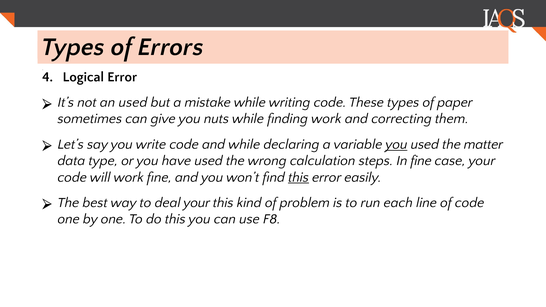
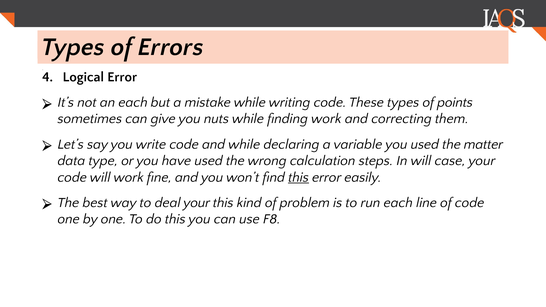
an used: used -> each
paper: paper -> points
you at (396, 144) underline: present -> none
In fine: fine -> will
